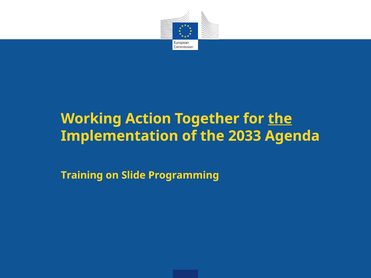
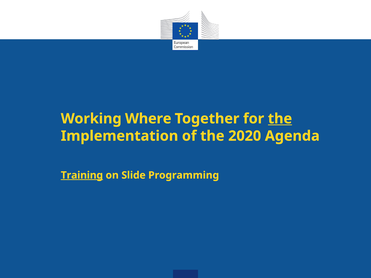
Action: Action -> Where
2033: 2033 -> 2020
Training underline: none -> present
